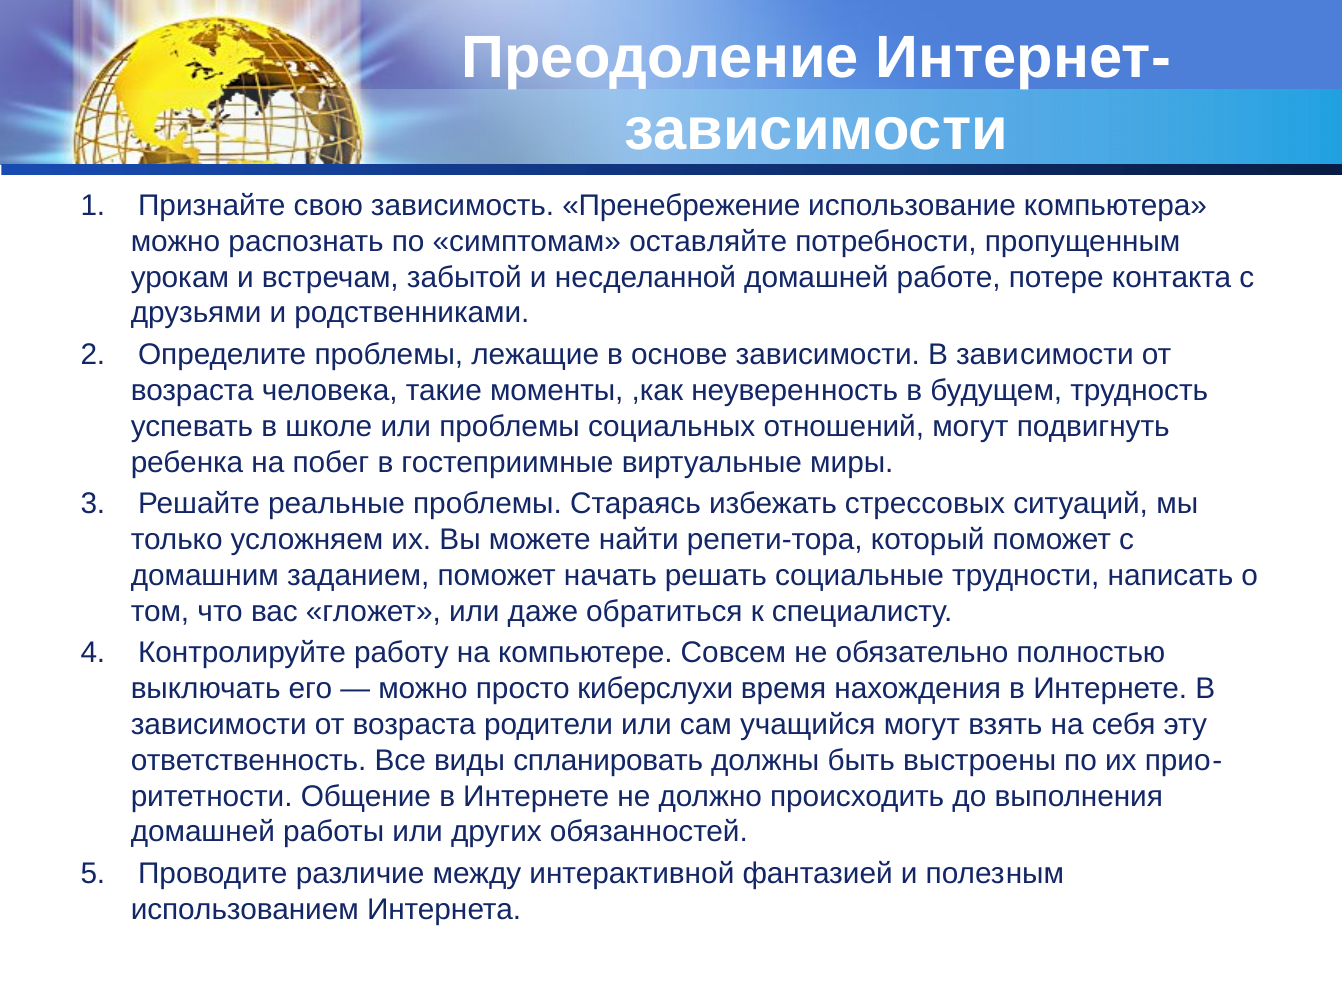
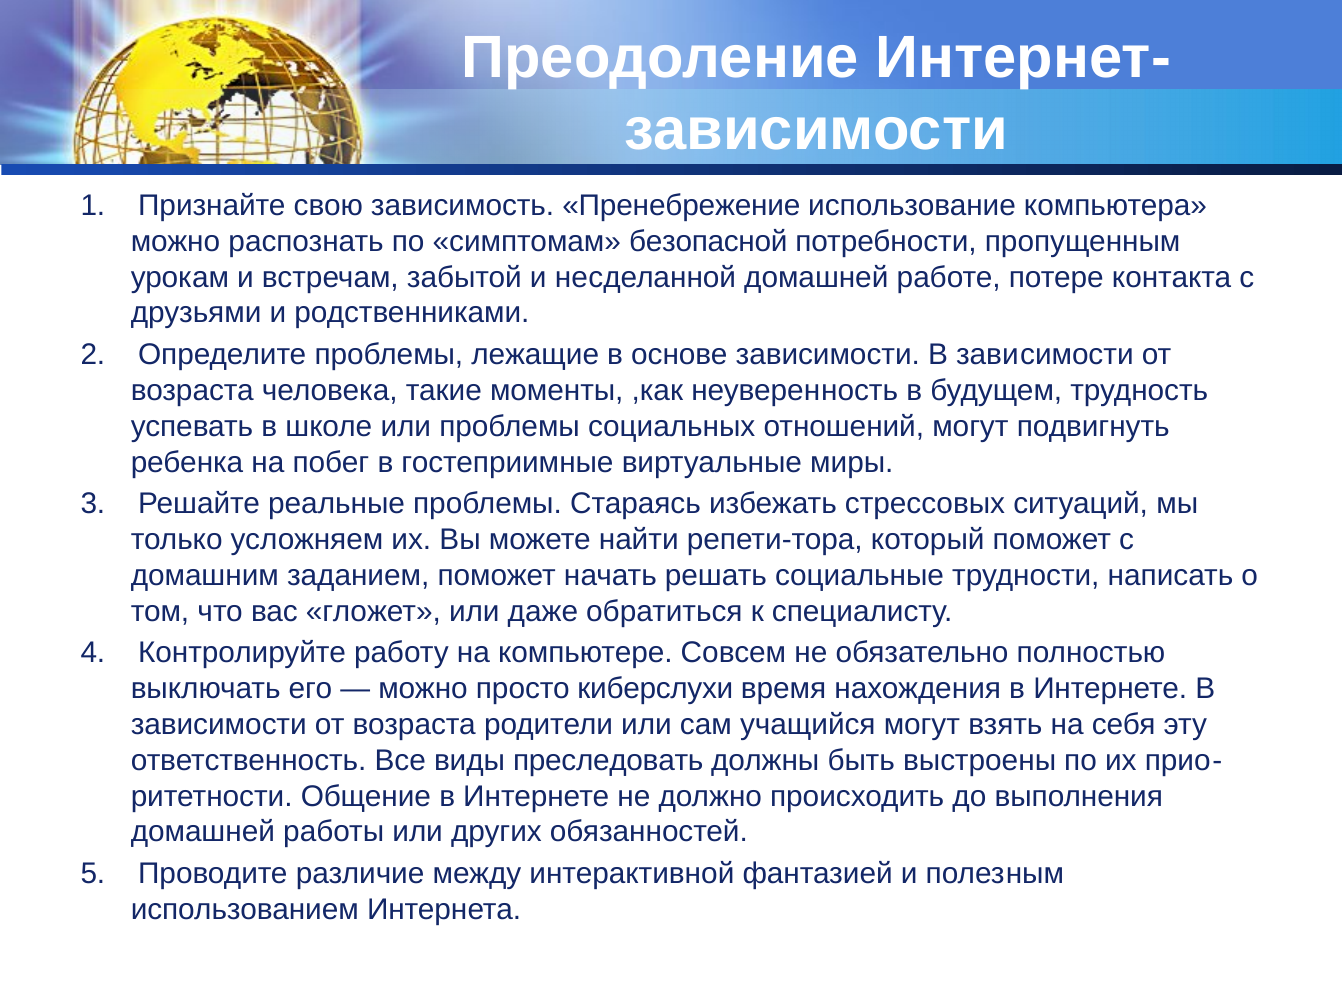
оставляйте: оставляйте -> безопасной
спланировать: спланировать -> преследовать
